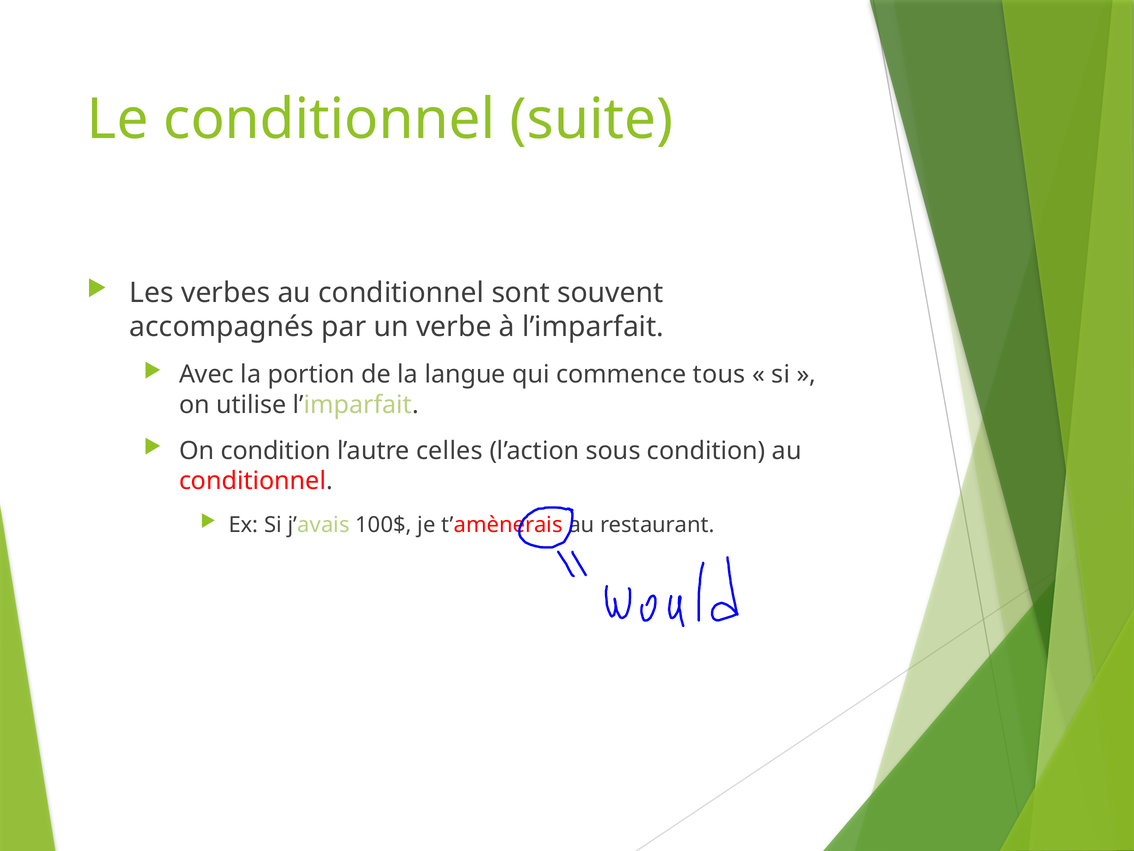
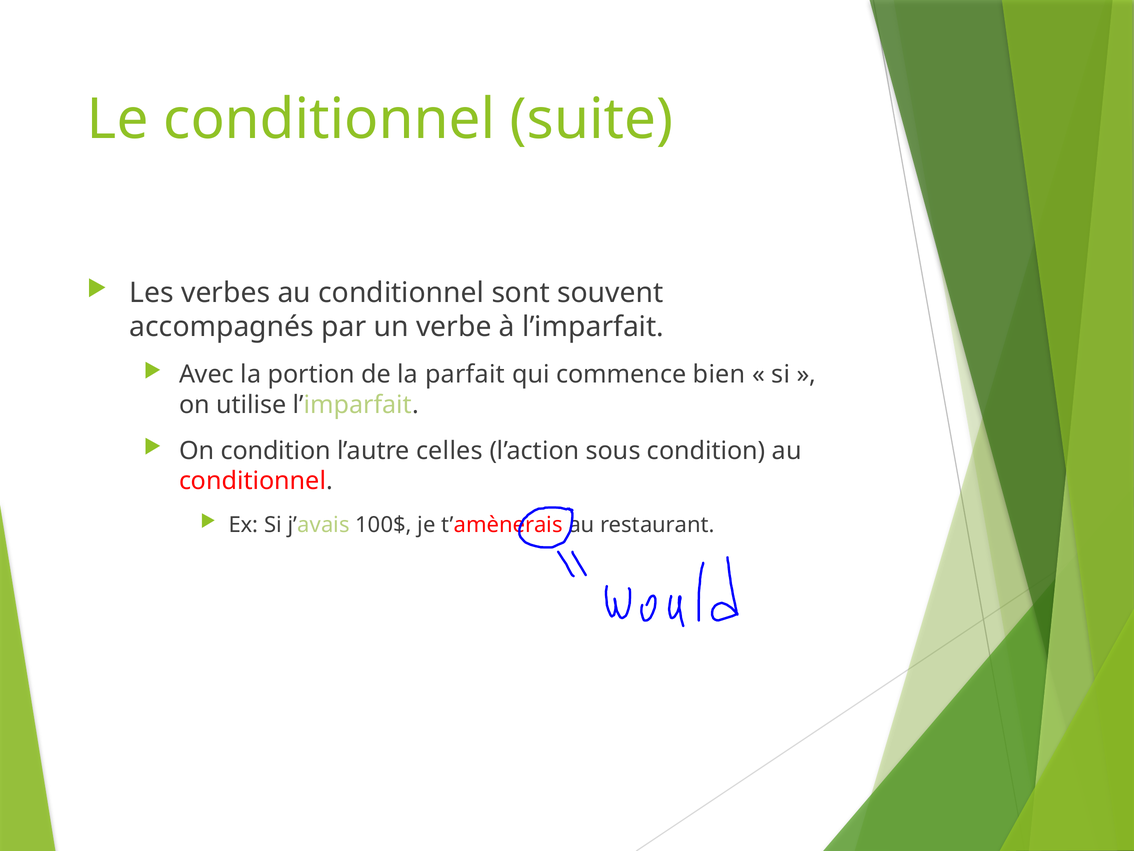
langue: langue -> parfait
tous: tous -> bien
